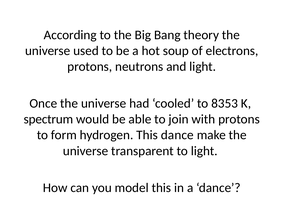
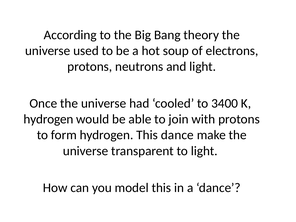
8353: 8353 -> 3400
spectrum at (48, 119): spectrum -> hydrogen
